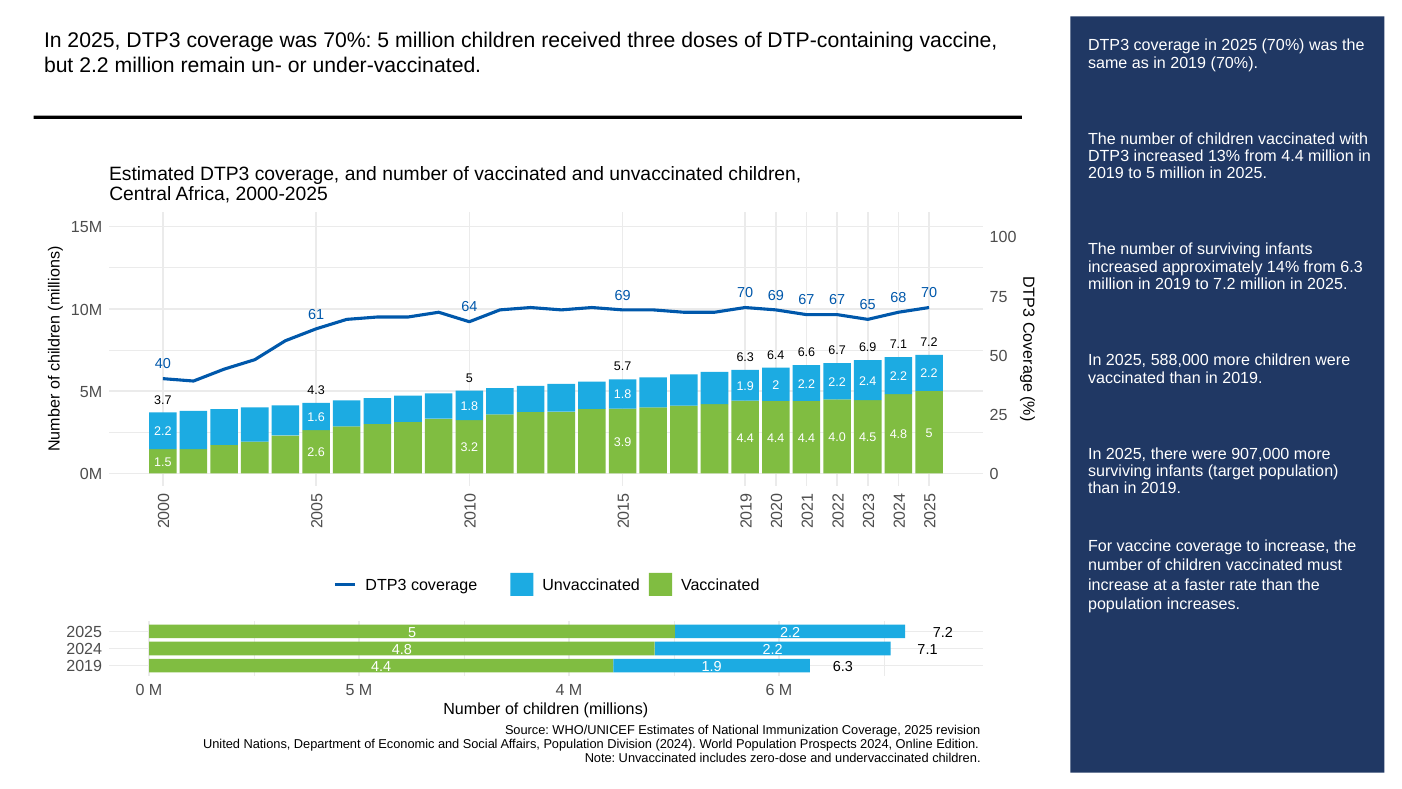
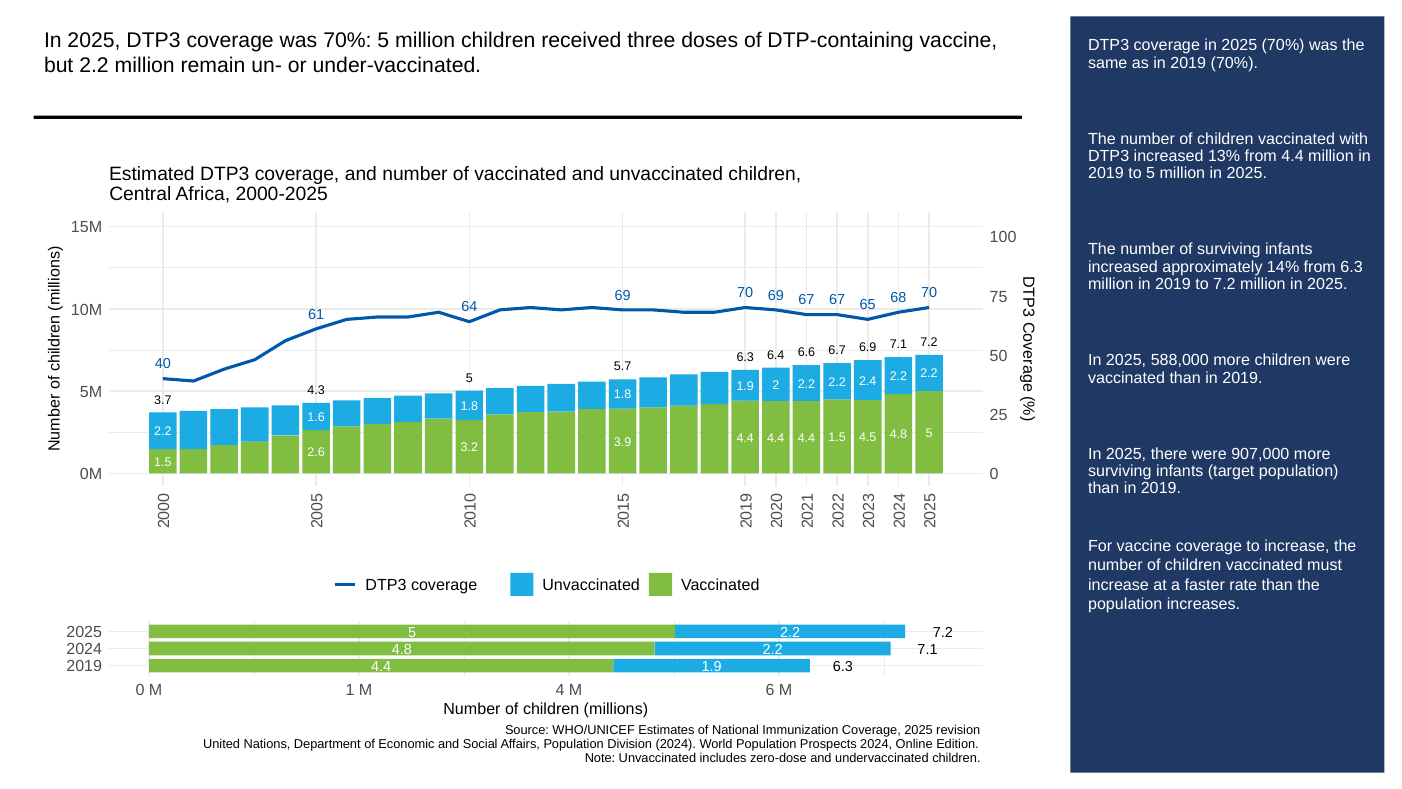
4.0 at (837, 437): 4.0 -> 1.5
M 5: 5 -> 1
